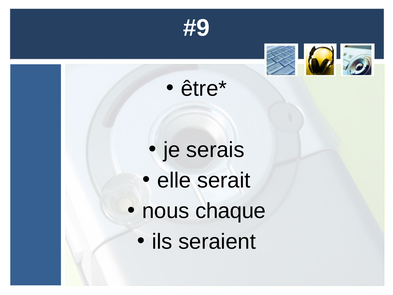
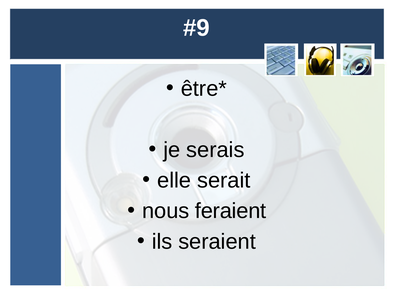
chaque: chaque -> feraient
